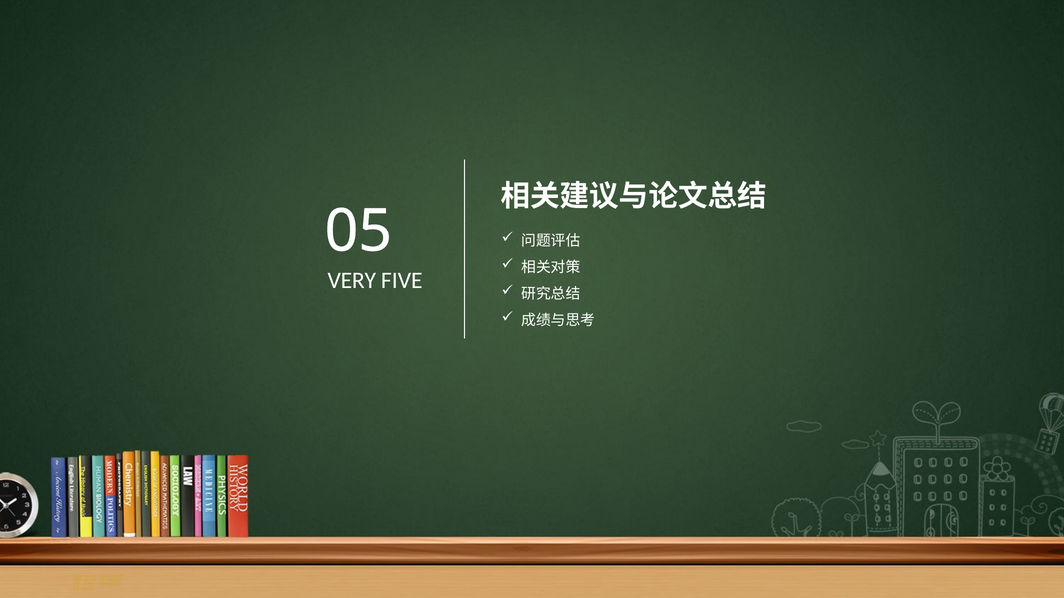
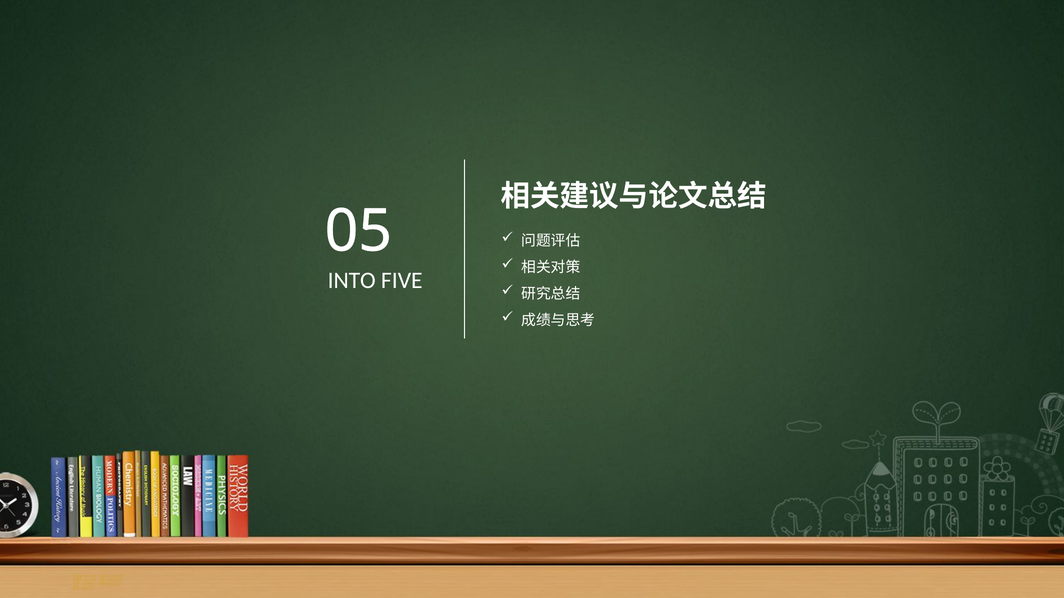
VERY: VERY -> INTO
